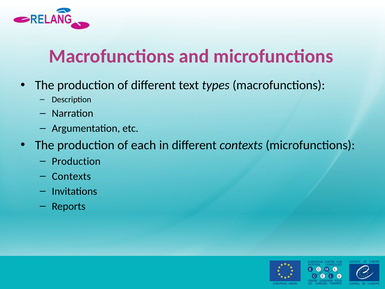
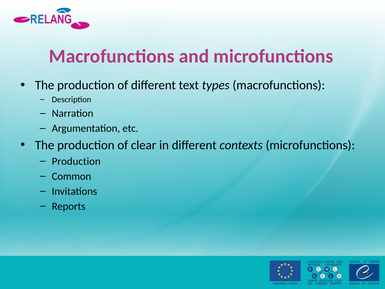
each: each -> clear
Contexts at (71, 176): Contexts -> Common
